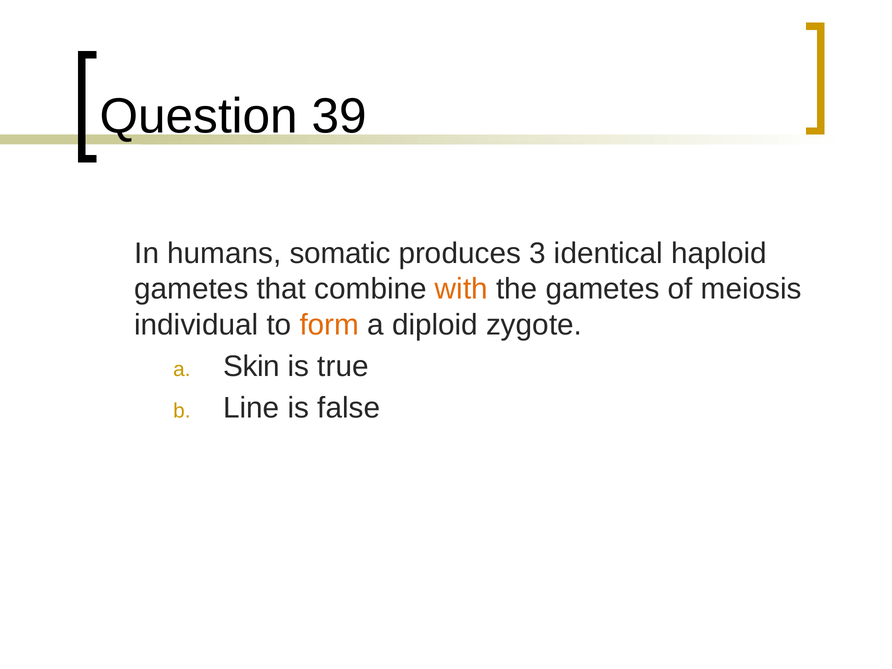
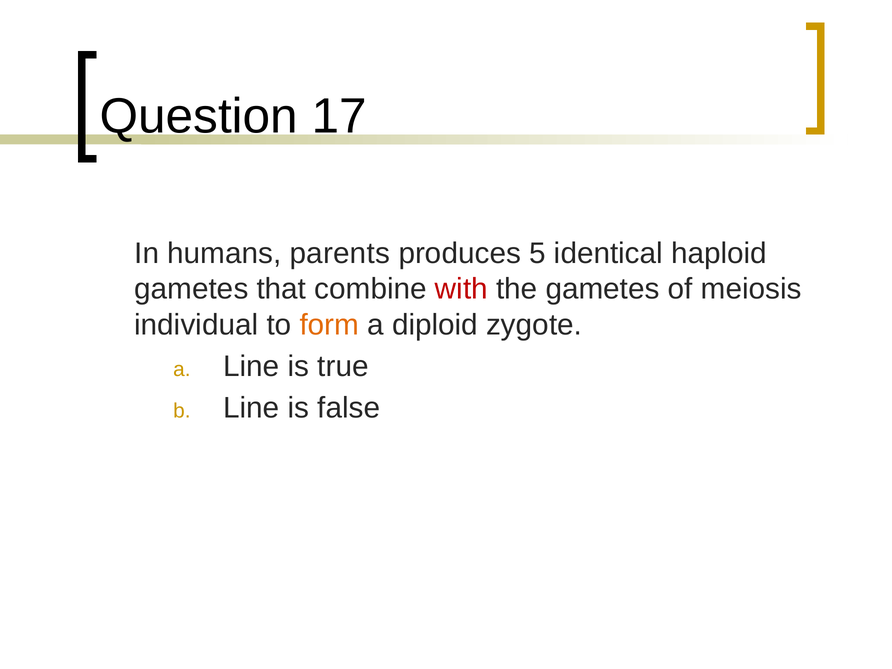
39: 39 -> 17
somatic: somatic -> parents
3: 3 -> 5
with colour: orange -> red
a Skin: Skin -> Line
